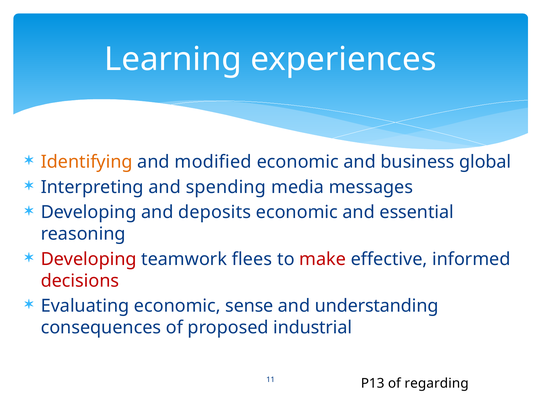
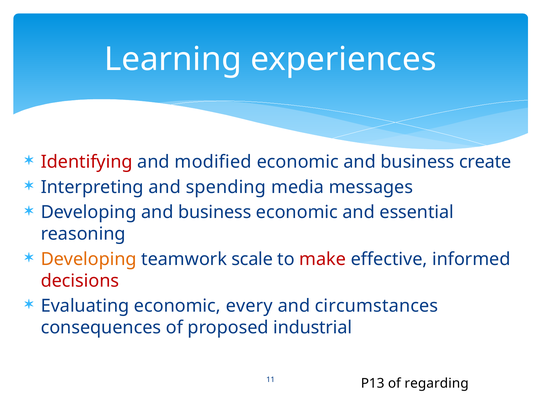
Identifying colour: orange -> red
global: global -> create
Developing and deposits: deposits -> business
Developing at (89, 260) colour: red -> orange
flees: flees -> scale
sense: sense -> every
understanding: understanding -> circumstances
